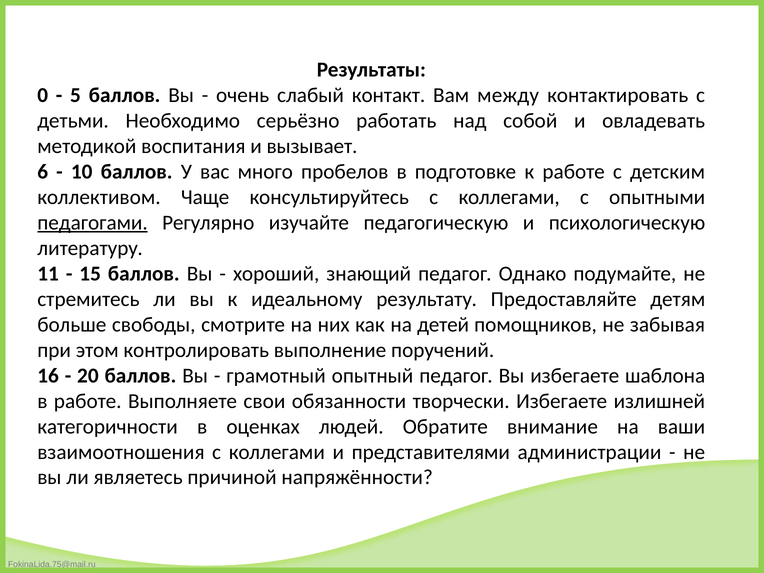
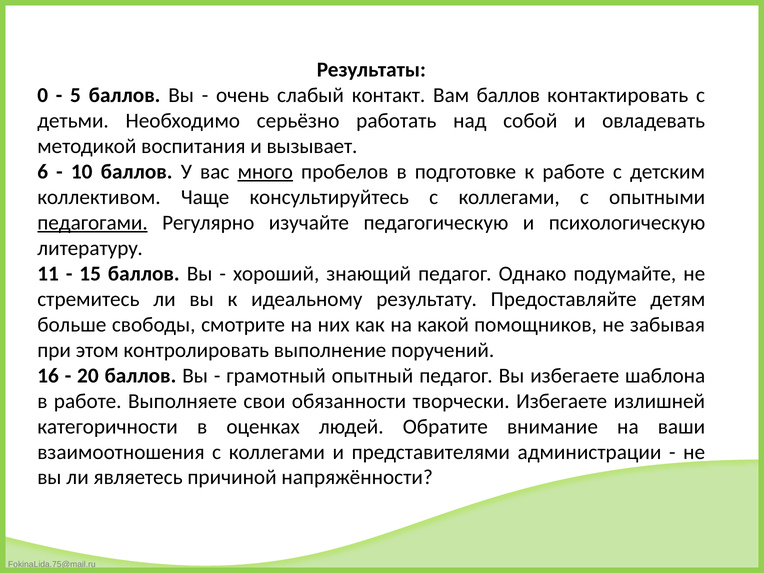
Вам между: между -> баллов
много underline: none -> present
детей: детей -> какой
